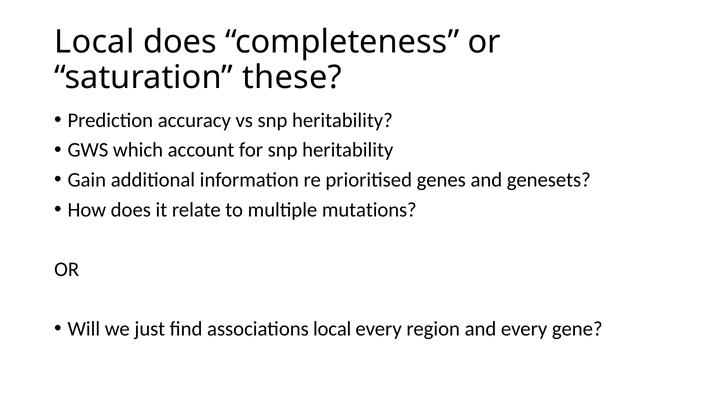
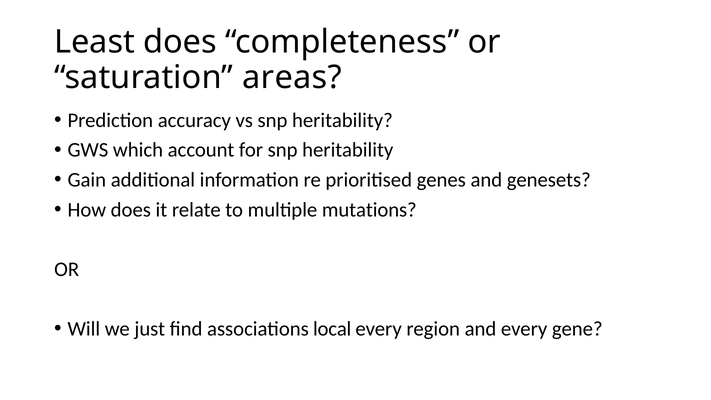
Local at (94, 42): Local -> Least
these: these -> areas
